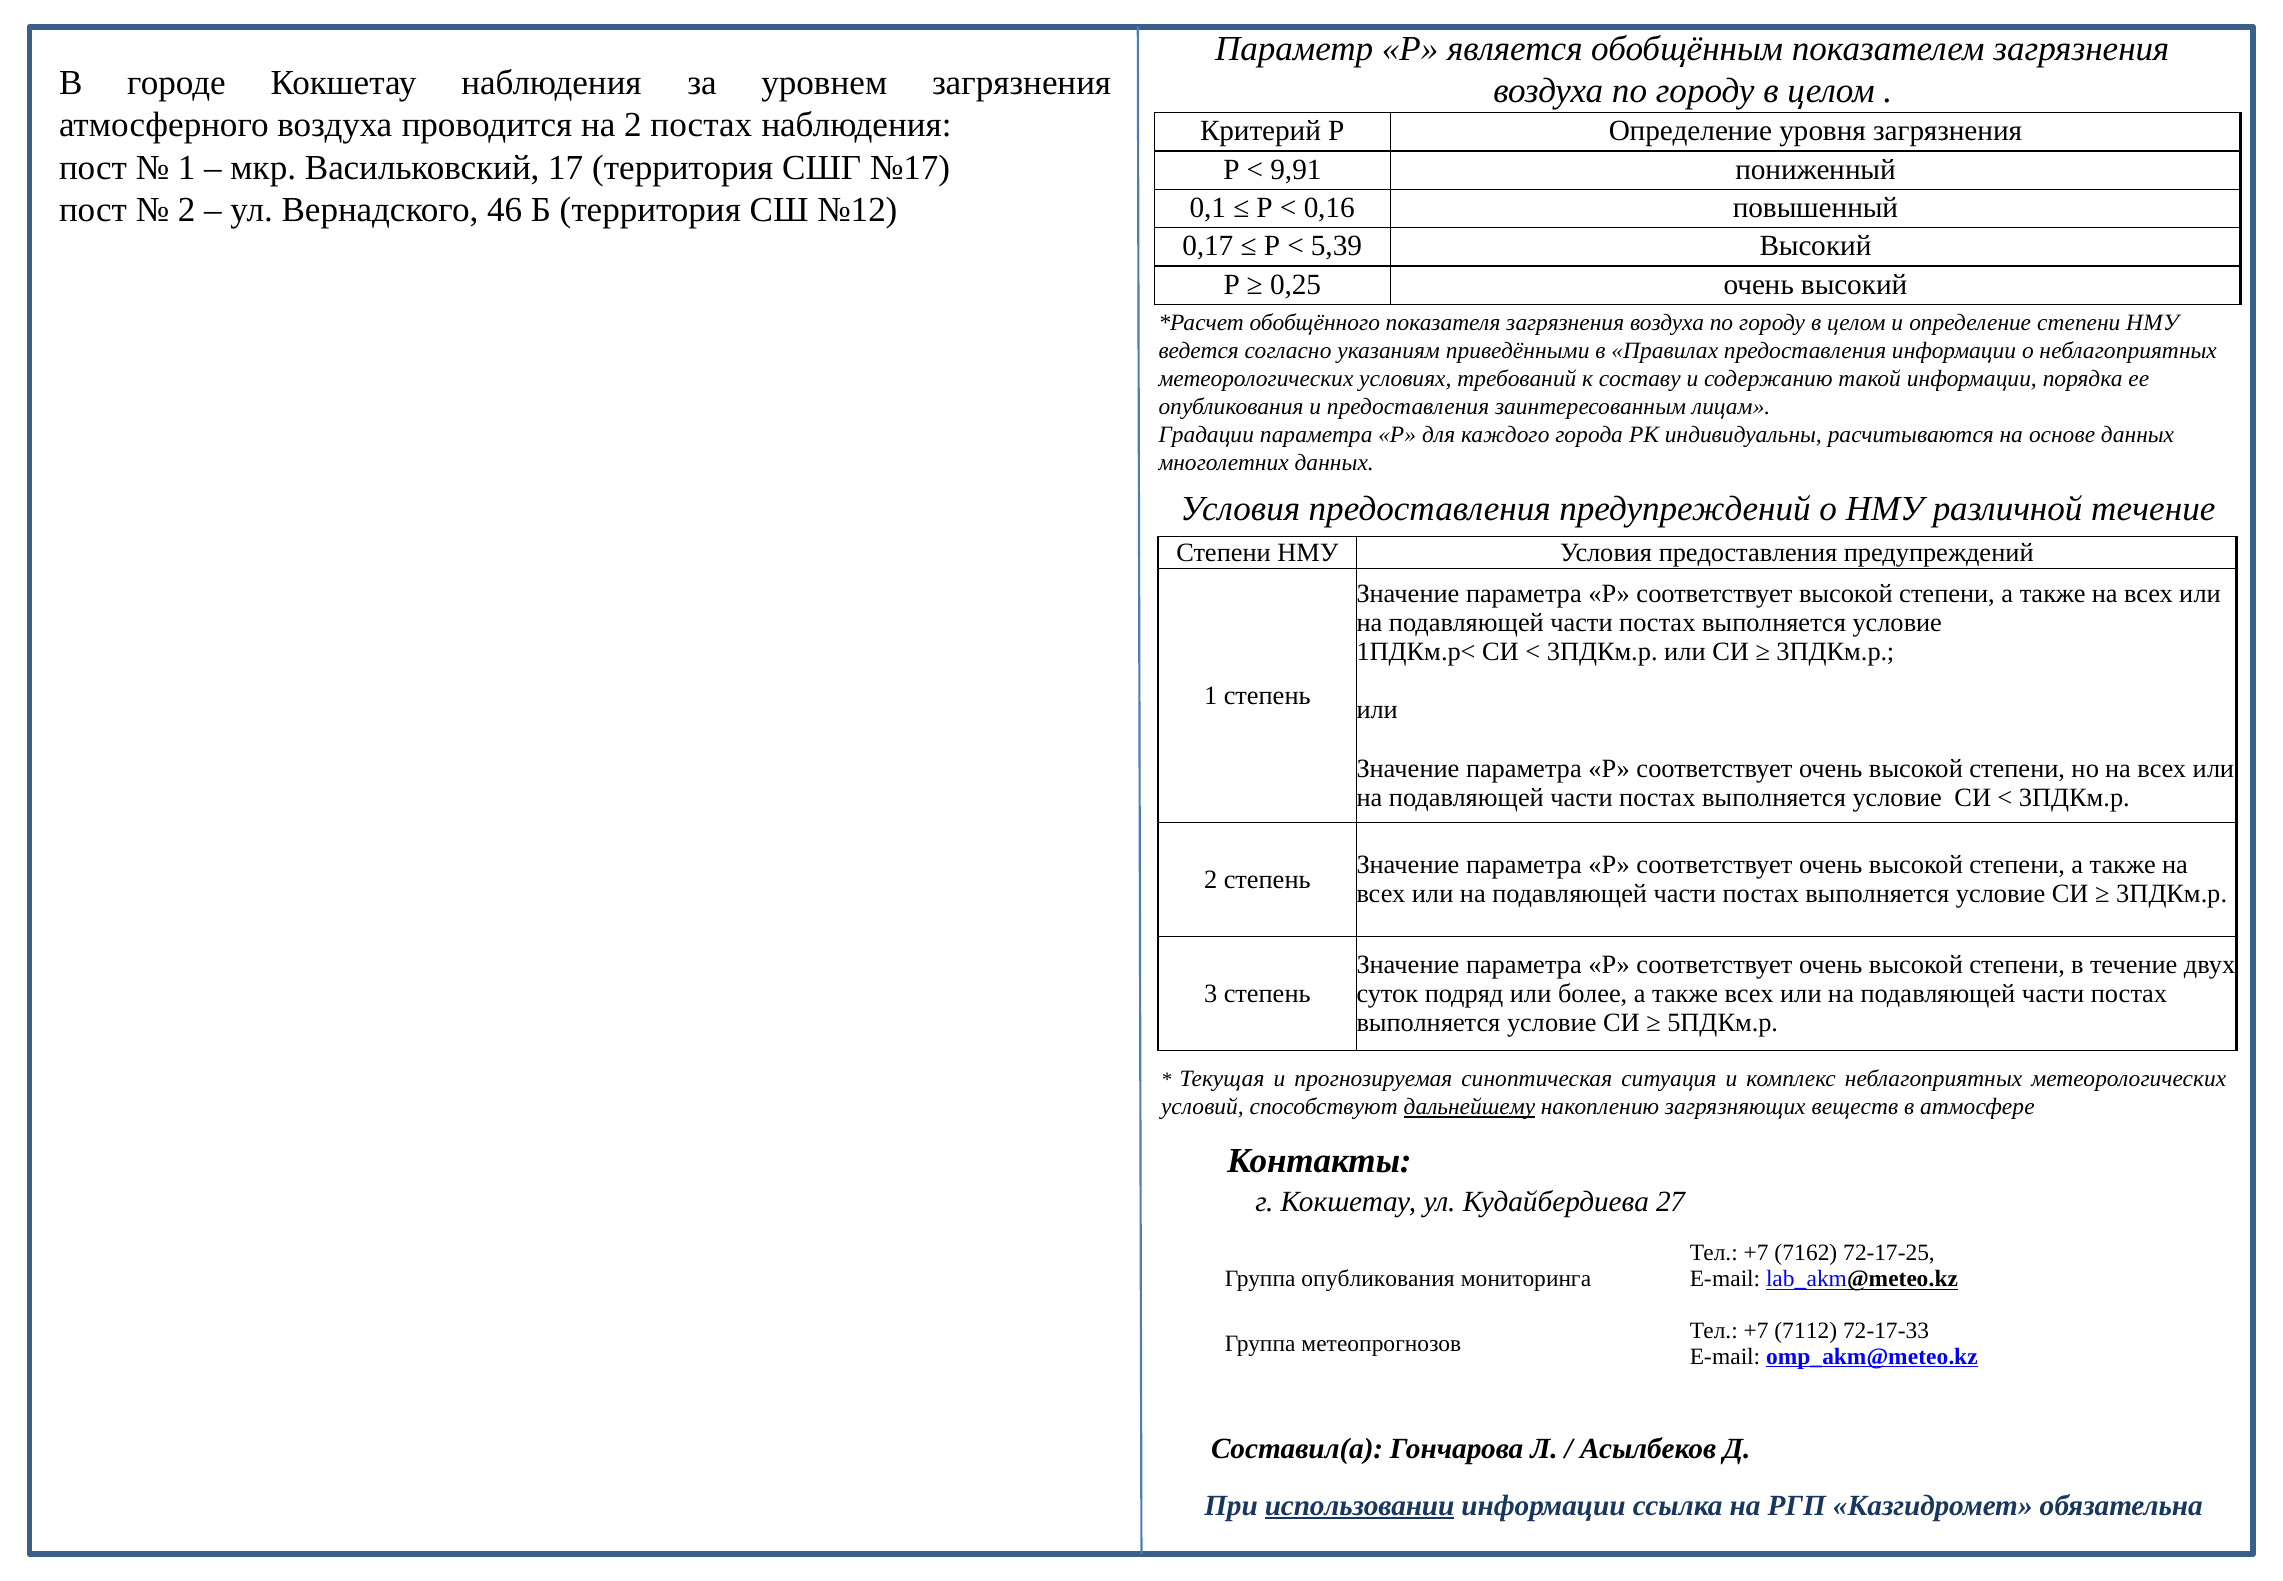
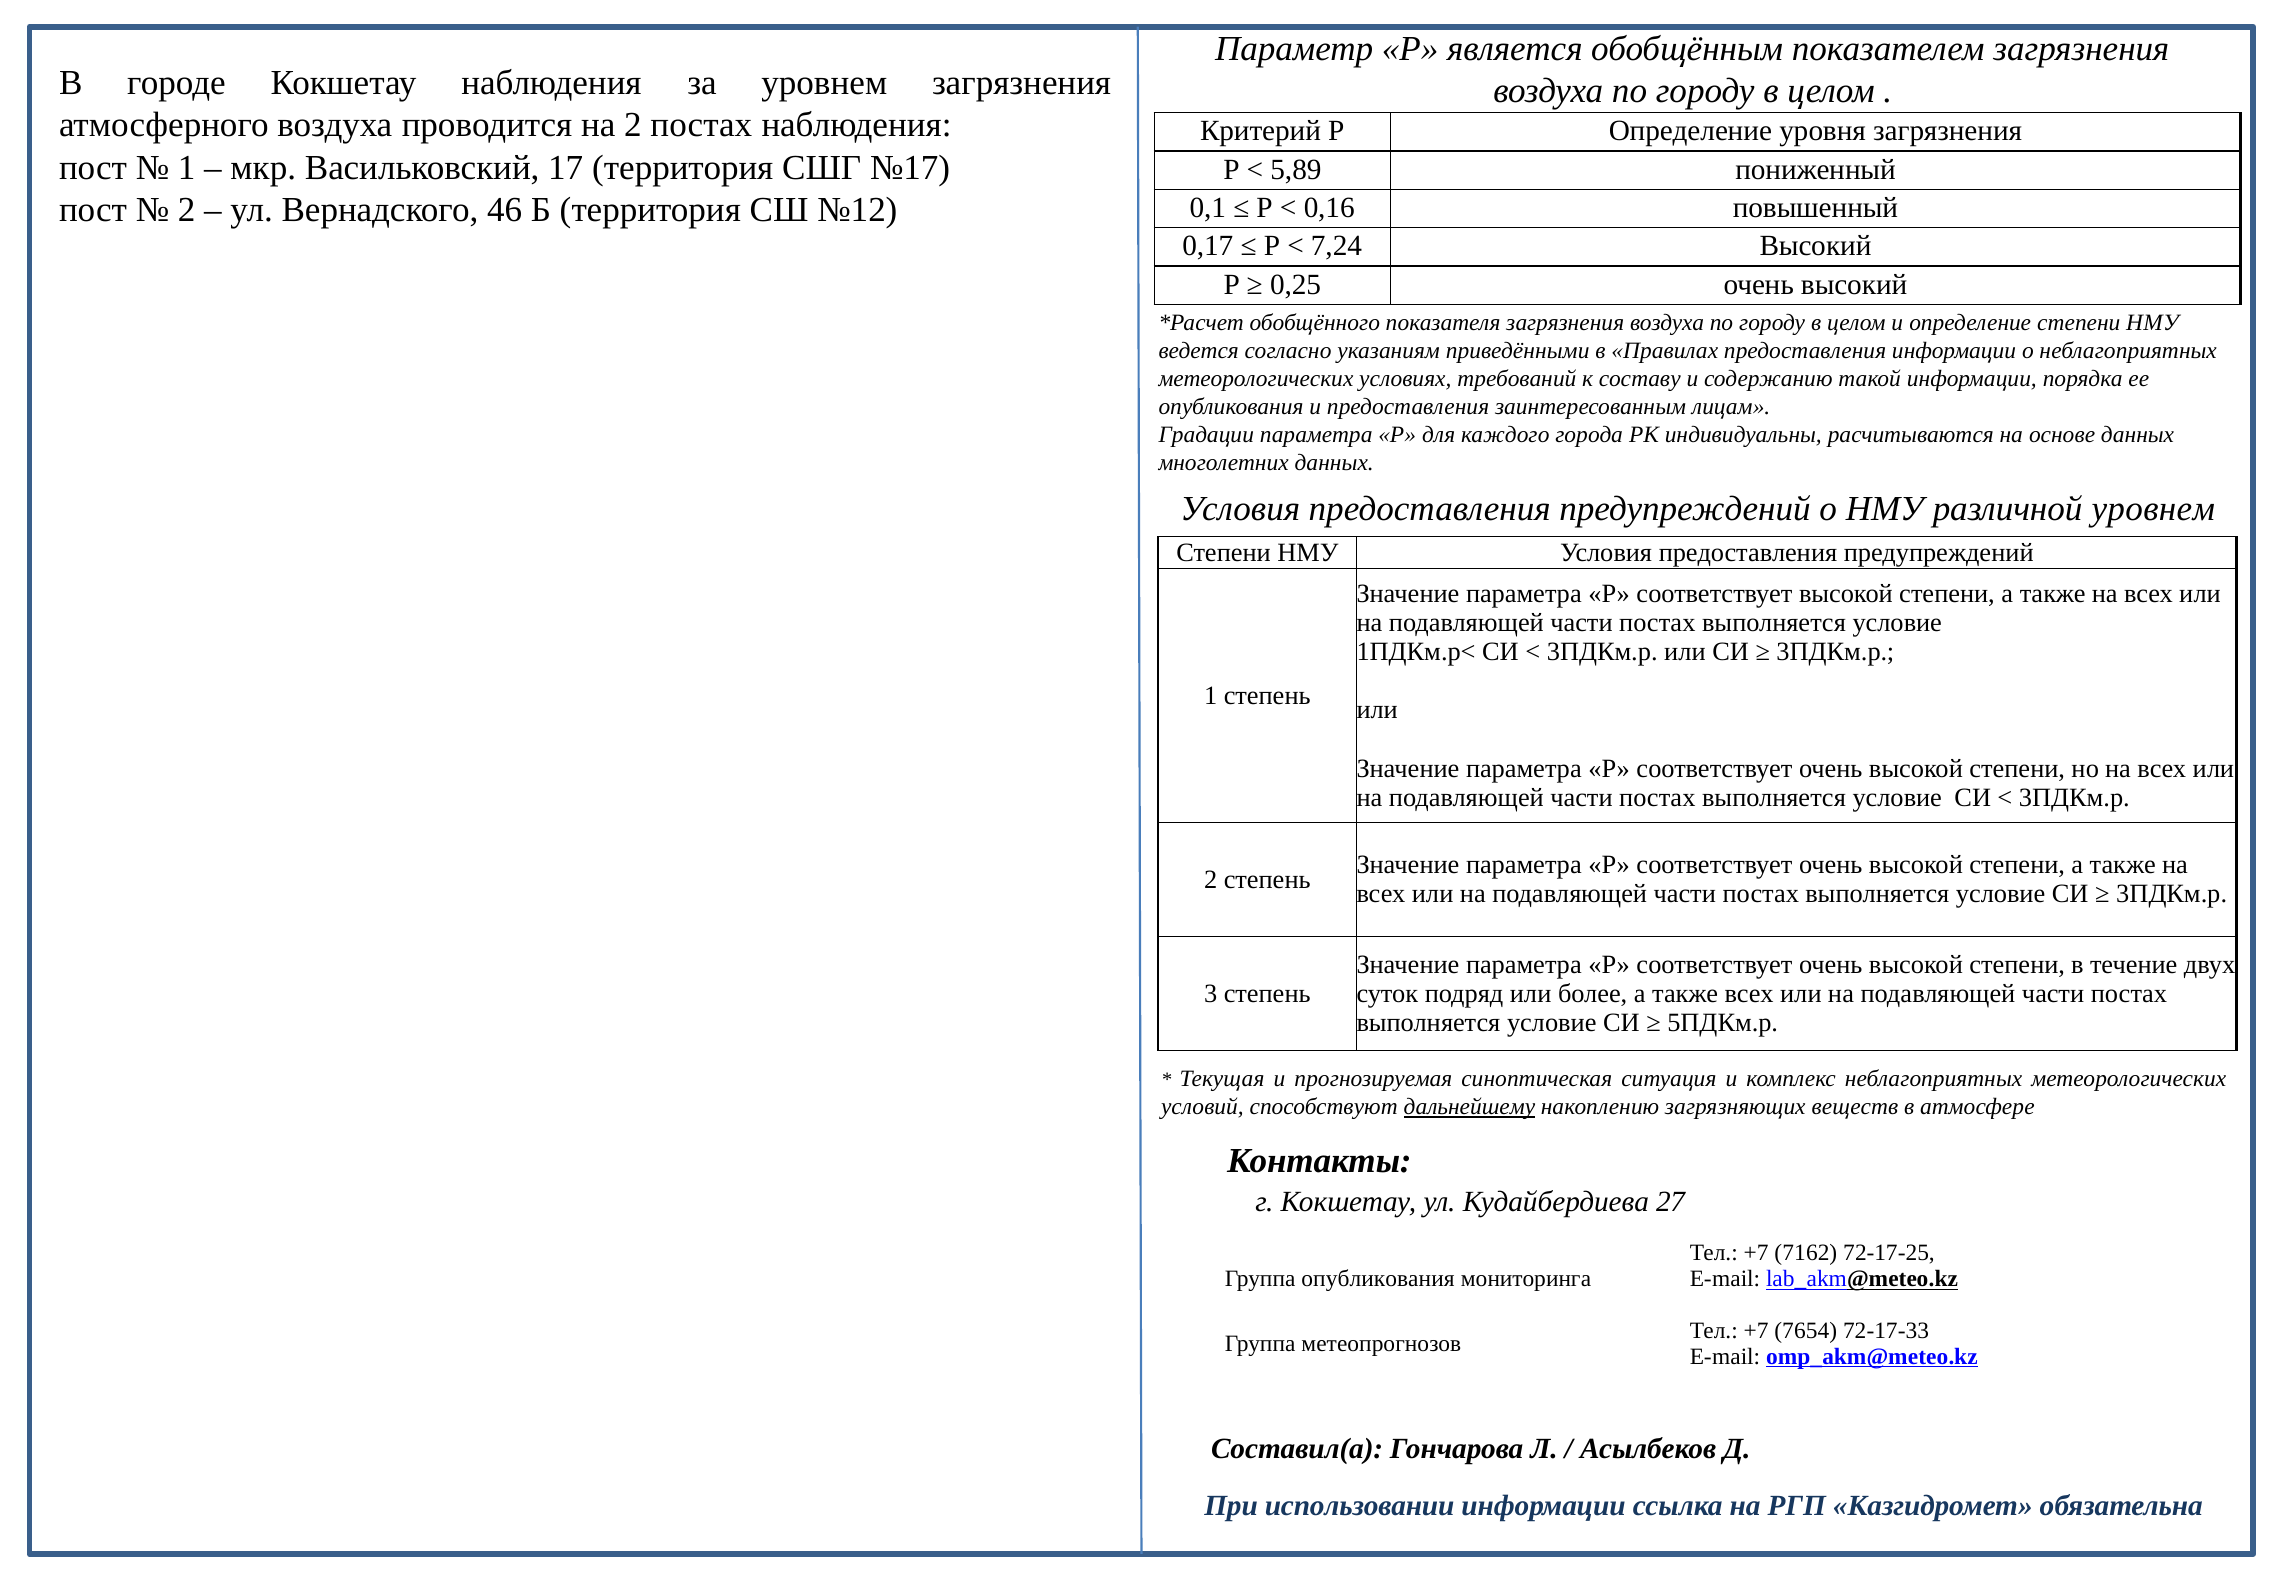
9,91: 9,91 -> 5,89
5,39: 5,39 -> 7,24
различной течение: течение -> уровнем
7112: 7112 -> 7654
использовании underline: present -> none
